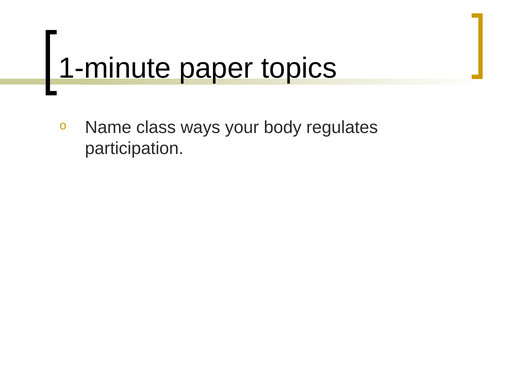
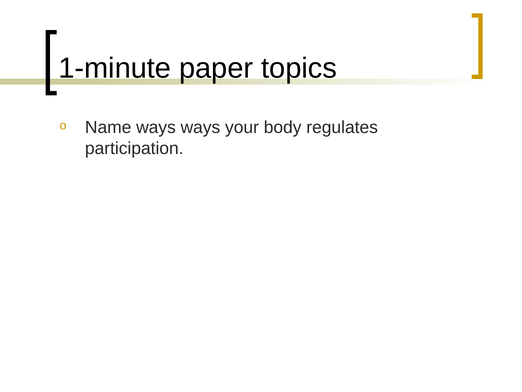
Name class: class -> ways
